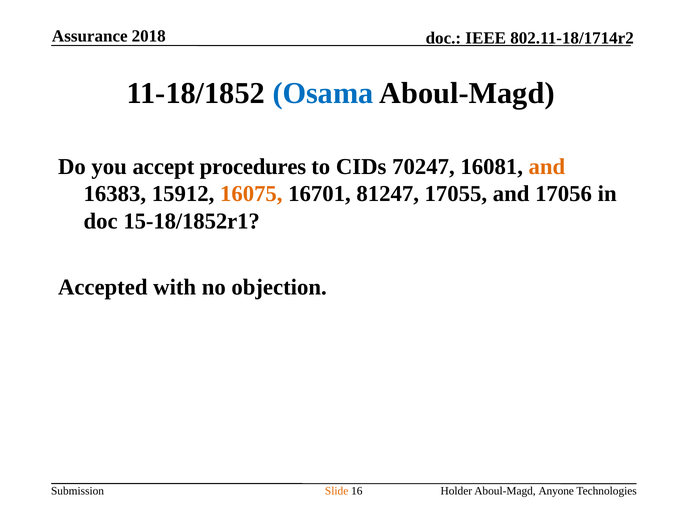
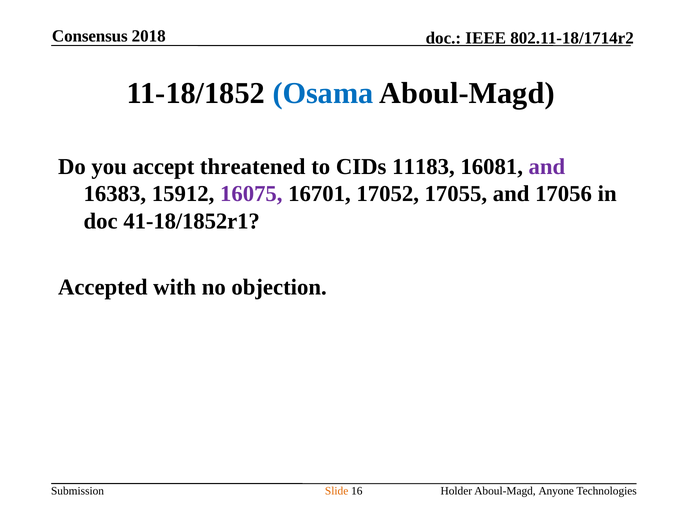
Assurance: Assurance -> Consensus
procedures: procedures -> threatened
70247: 70247 -> 11183
and at (547, 166) colour: orange -> purple
16075 colour: orange -> purple
81247: 81247 -> 17052
15-18/1852r1: 15-18/1852r1 -> 41-18/1852r1
